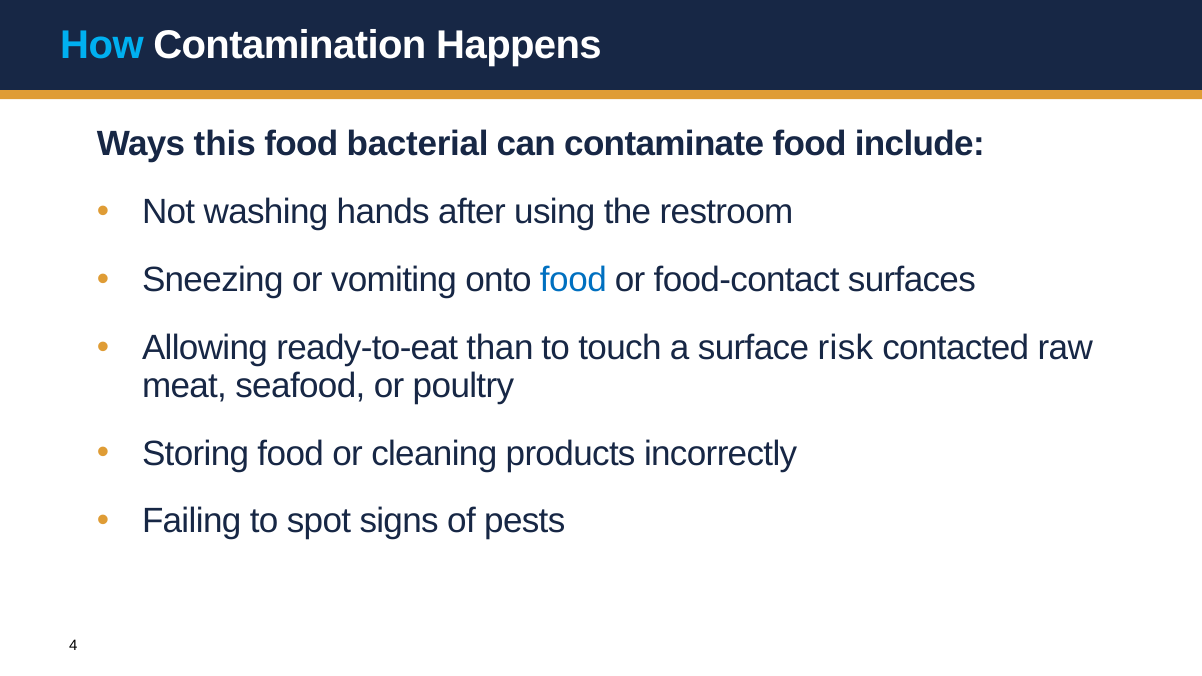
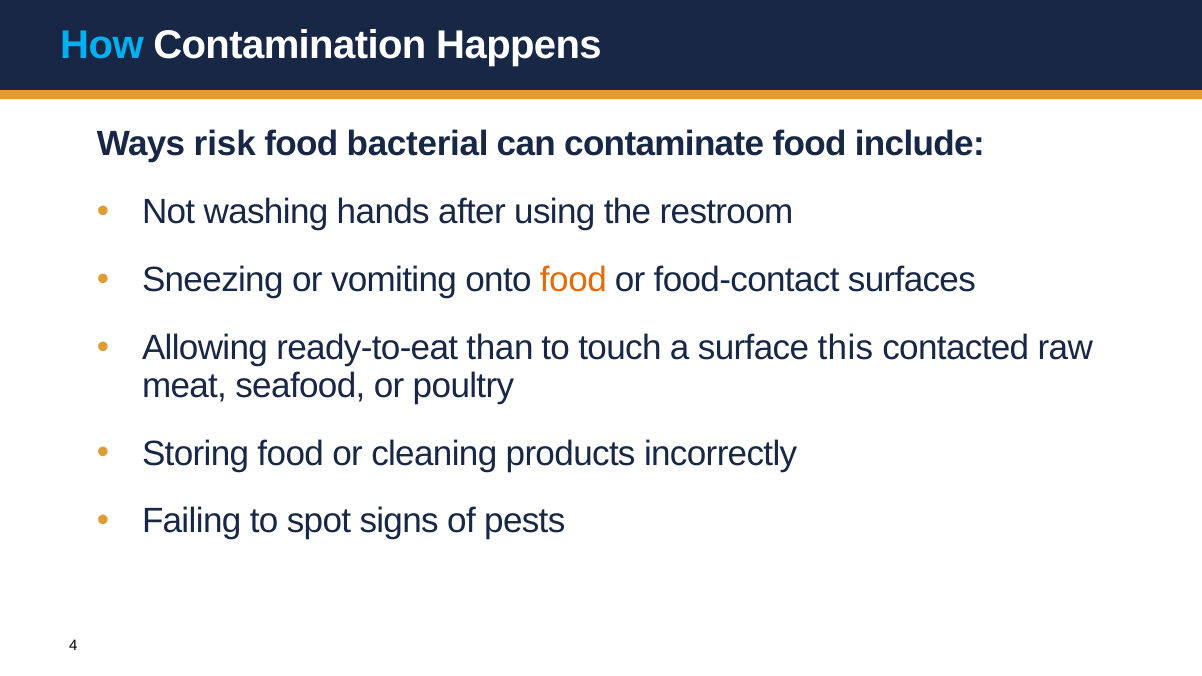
this: this -> risk
food at (573, 280) colour: blue -> orange
risk: risk -> this
